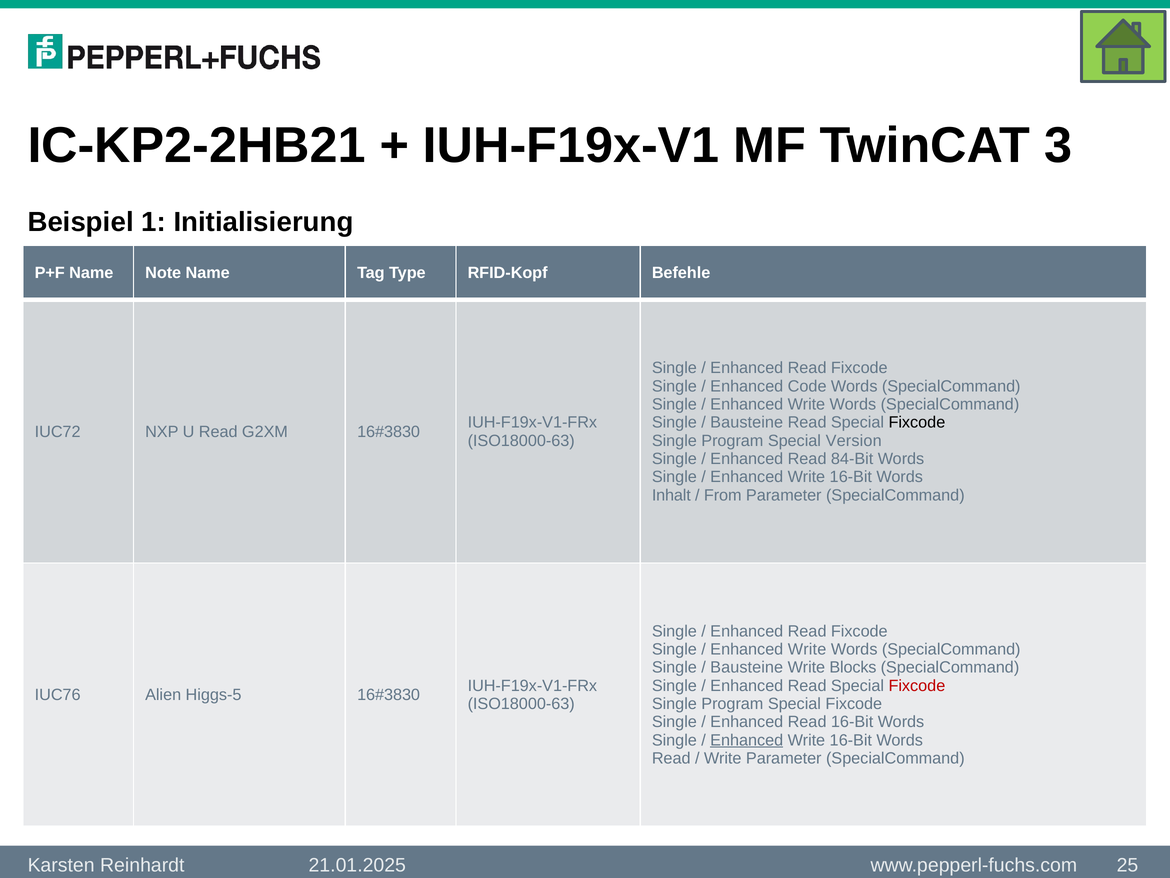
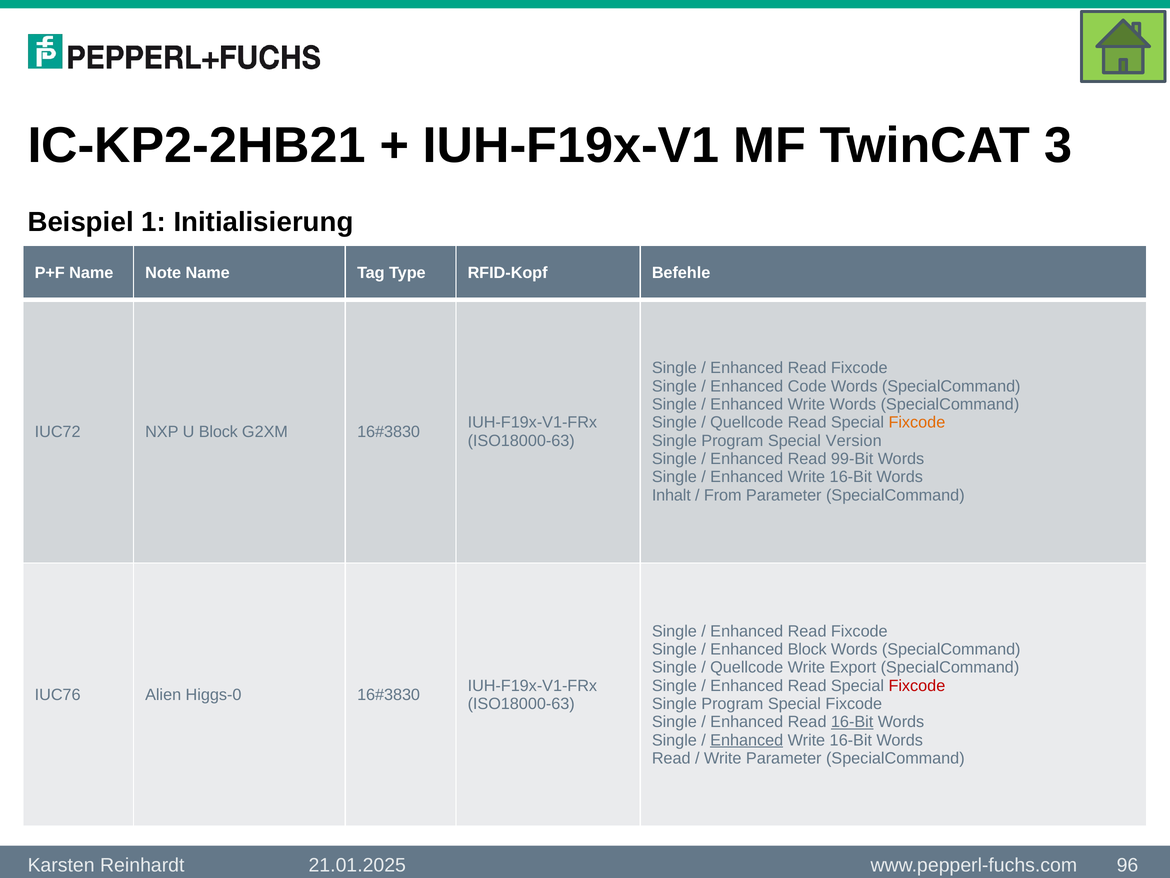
Bausteine at (747, 422): Bausteine -> Quellcode
Fixcode at (917, 422) colour: black -> orange
U Read: Read -> Block
84-Bit: 84-Bit -> 99-Bit
Write at (807, 649): Write -> Block
Bausteine at (747, 667): Bausteine -> Quellcode
Blocks: Blocks -> Export
Higgs-5: Higgs-5 -> Higgs-0
16-Bit at (852, 722) underline: none -> present
25: 25 -> 96
